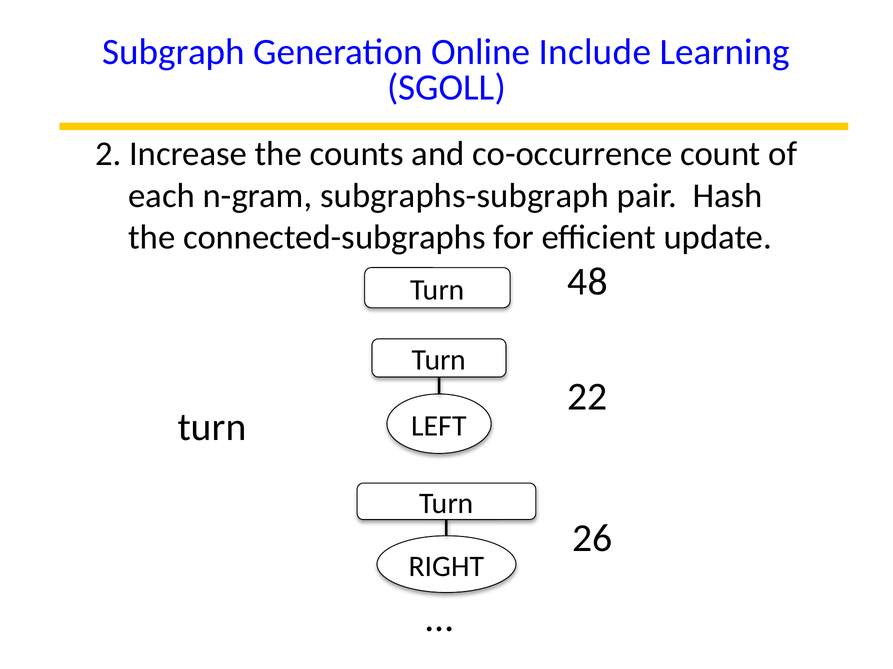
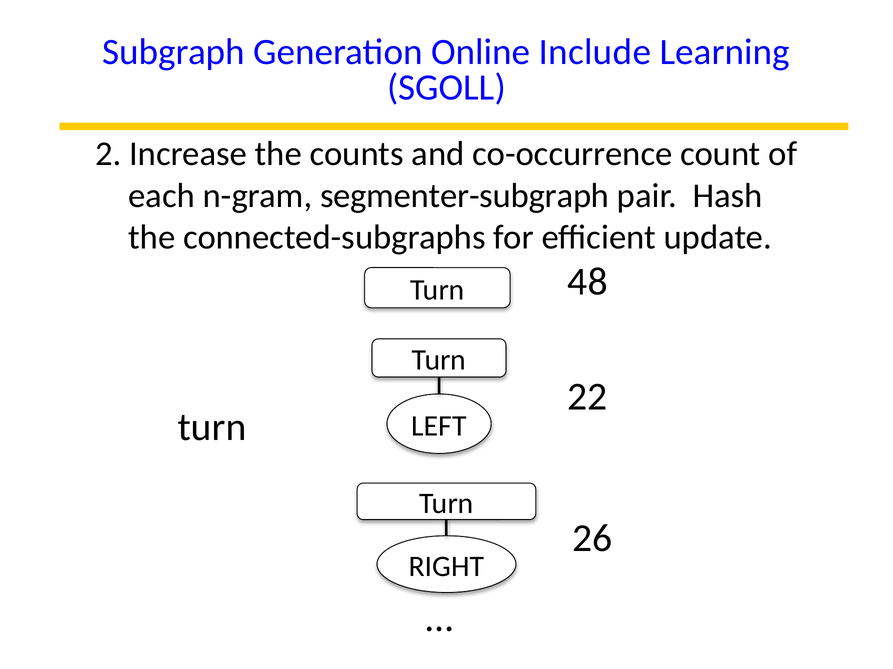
subgraphs-subgraph: subgraphs-subgraph -> segmenter-subgraph
